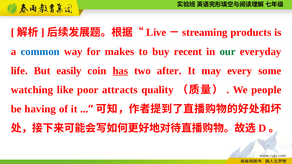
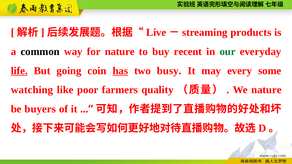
common colour: blue -> black
for makes: makes -> nature
life underline: none -> present
easily: easily -> going
after: after -> busy
attracts: attracts -> farmers
We people: people -> nature
having: having -> buyers
